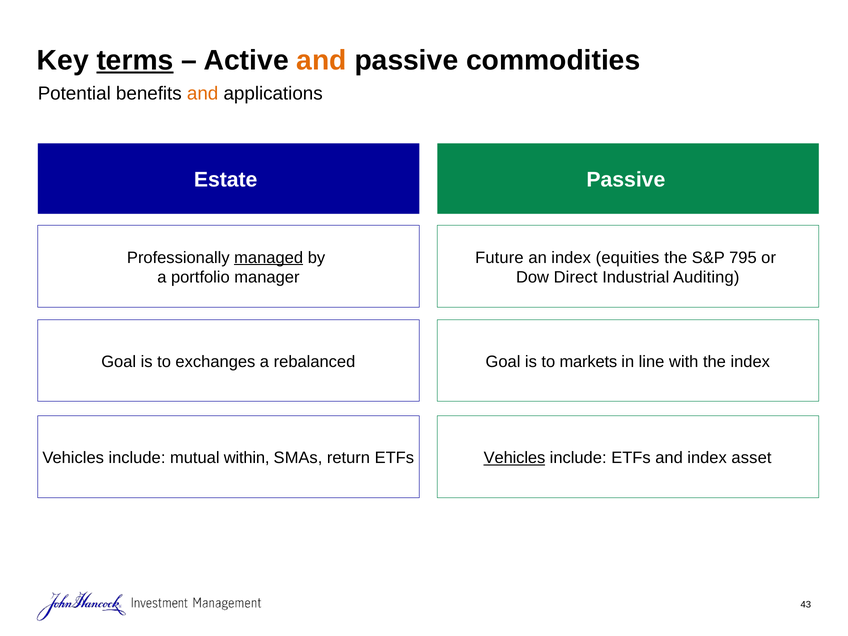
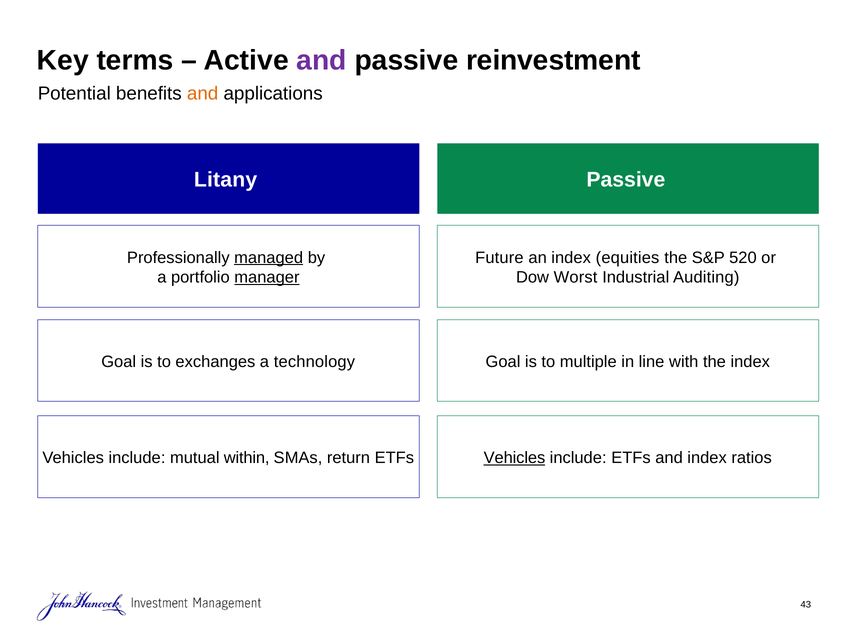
terms underline: present -> none
and at (322, 60) colour: orange -> purple
commodities: commodities -> reinvestment
Estate: Estate -> Litany
795: 795 -> 520
manager underline: none -> present
Direct: Direct -> Worst
rebalanced: rebalanced -> technology
markets: markets -> multiple
asset: asset -> ratios
